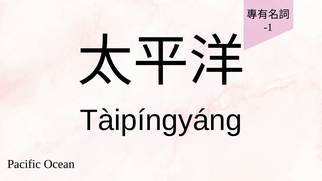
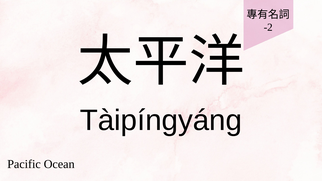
-1: -1 -> -2
